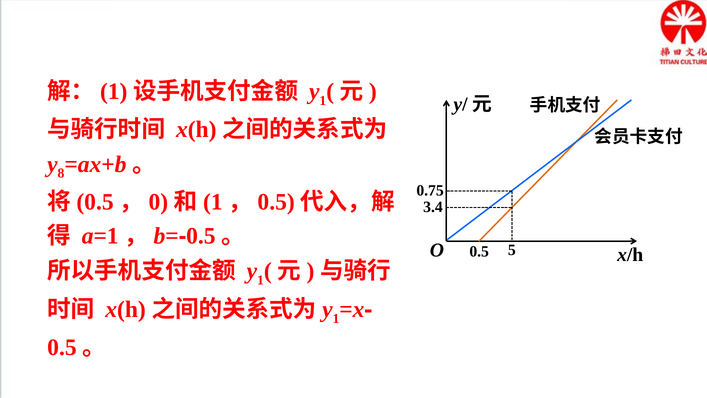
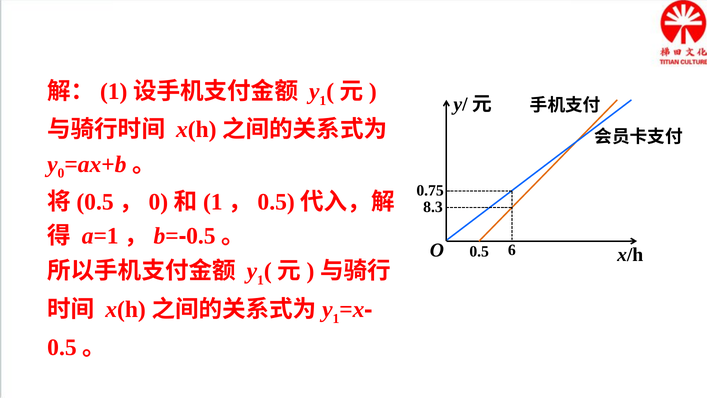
8: 8 -> 0
3.4: 3.4 -> 8.3
5: 5 -> 6
